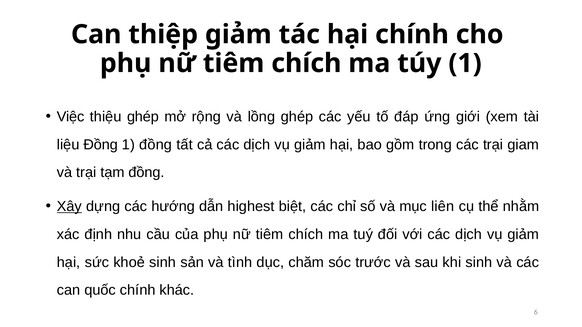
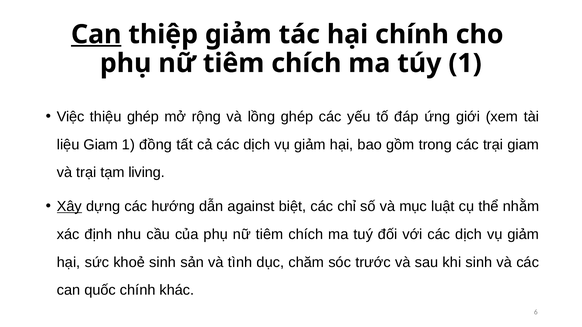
Can at (96, 34) underline: none -> present
liệu Đồng: Đồng -> Giam
tạm đồng: đồng -> living
highest: highest -> against
liên: liên -> luật
